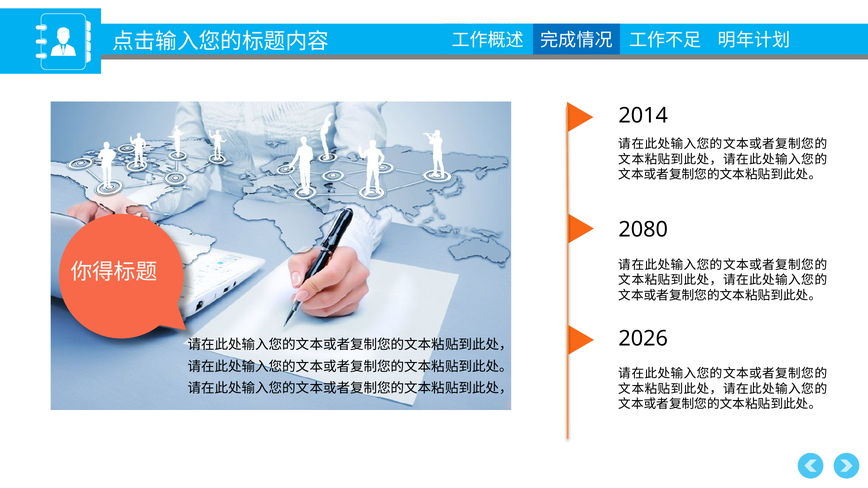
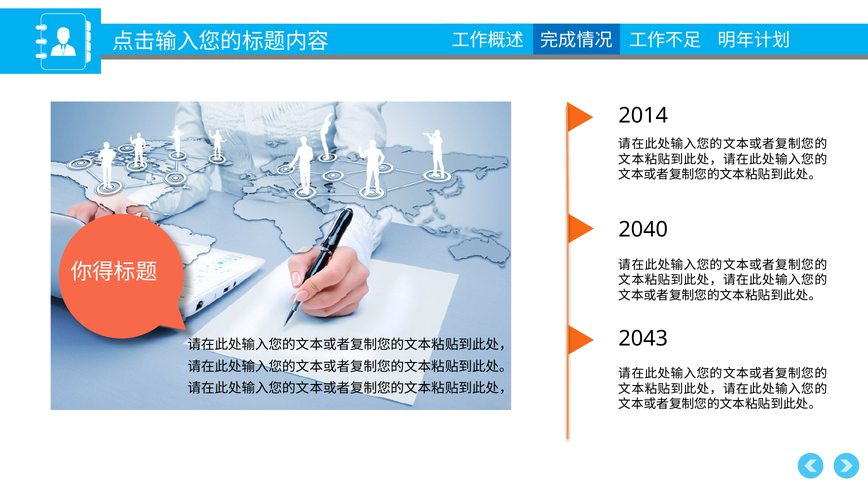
2080: 2080 -> 2040
2026: 2026 -> 2043
